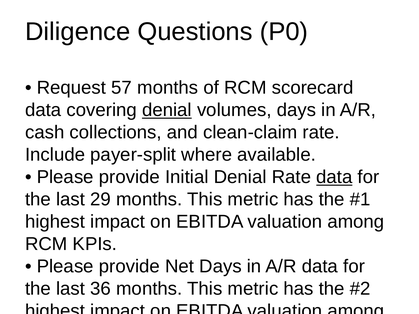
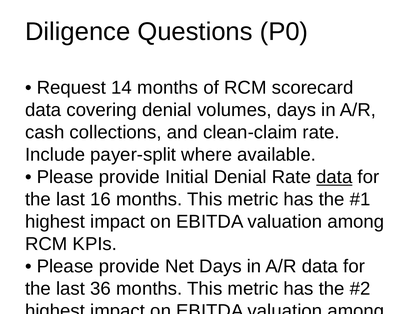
57: 57 -> 14
denial at (167, 110) underline: present -> none
29: 29 -> 16
